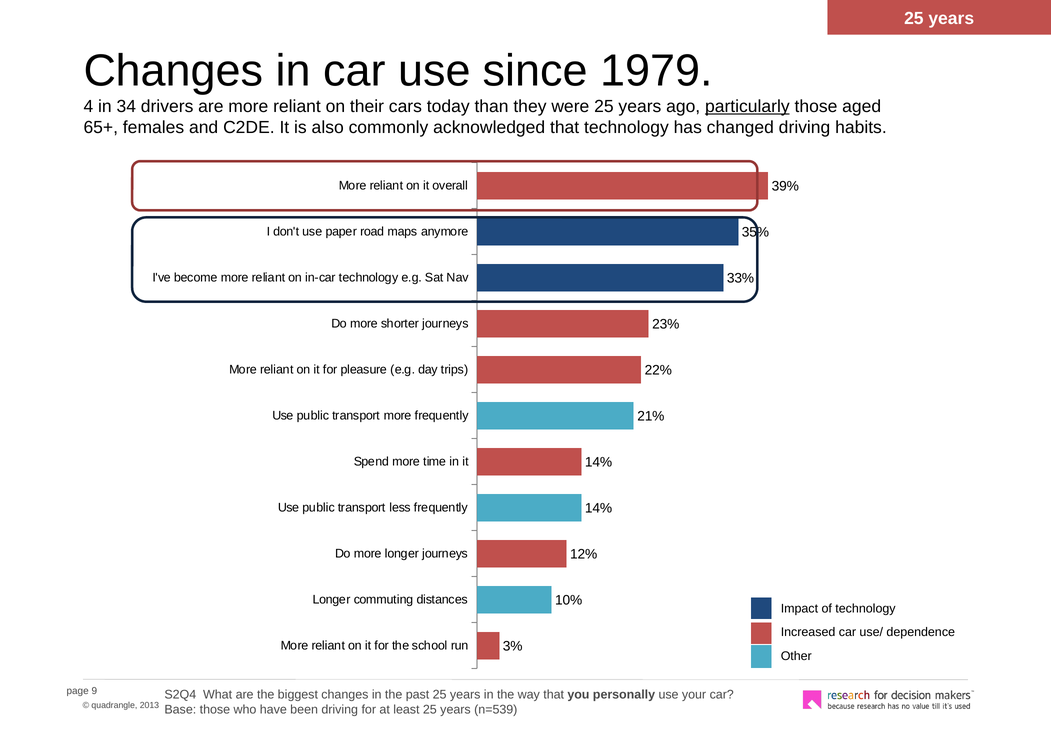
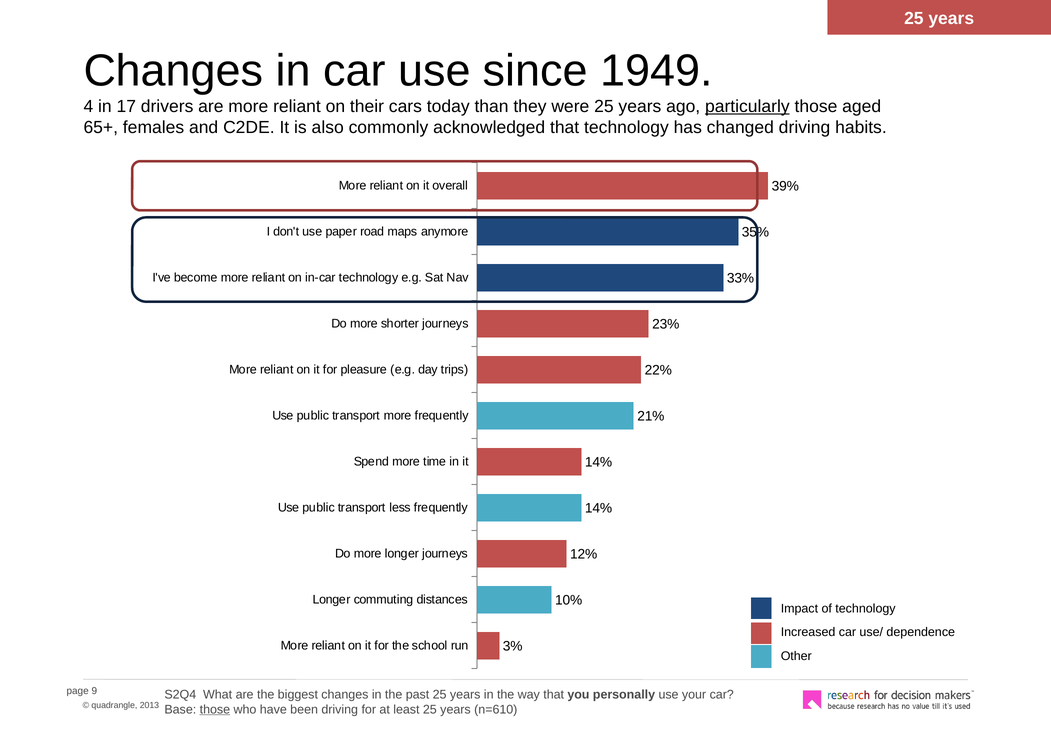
1979: 1979 -> 1949
34: 34 -> 17
those at (215, 709) underline: none -> present
n=539: n=539 -> n=610
